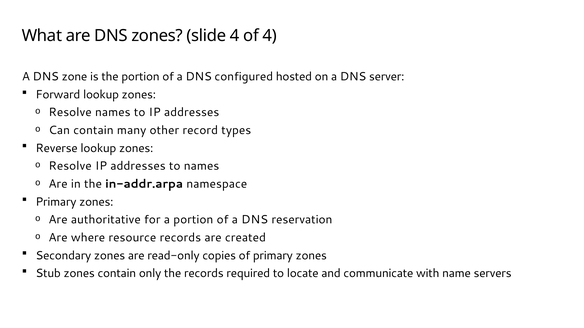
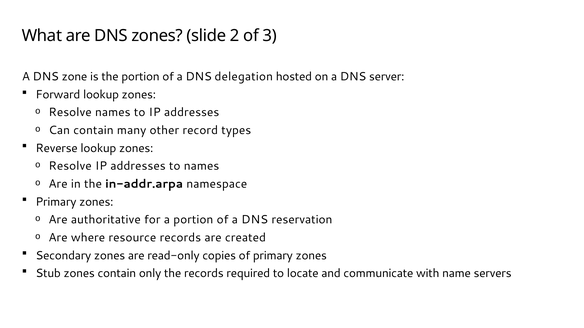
slide 4: 4 -> 2
of 4: 4 -> 3
configured: configured -> delegation
